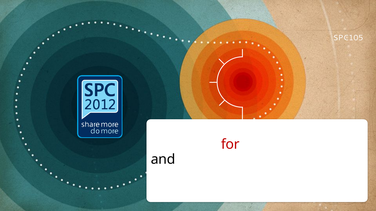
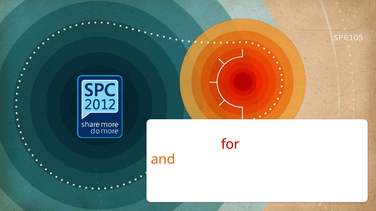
and colour: black -> orange
